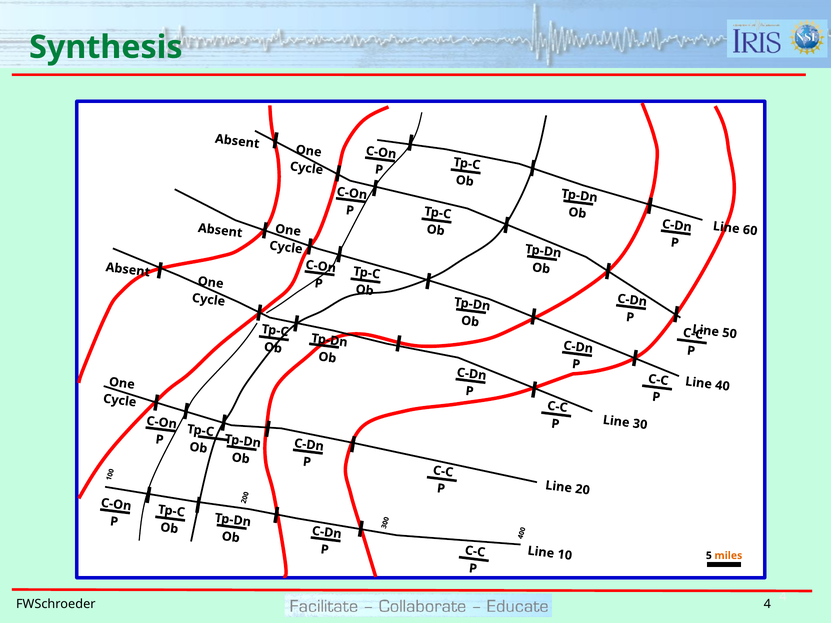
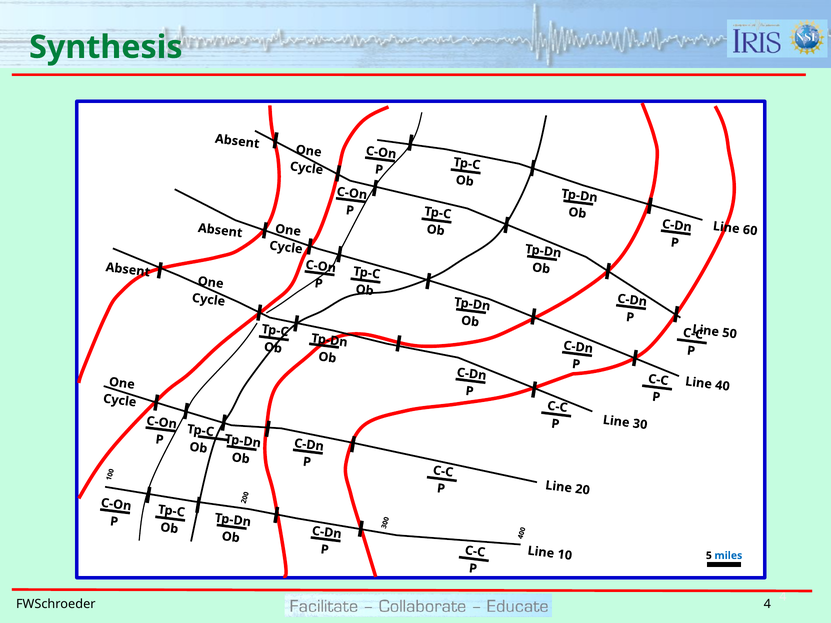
miles colour: orange -> blue
